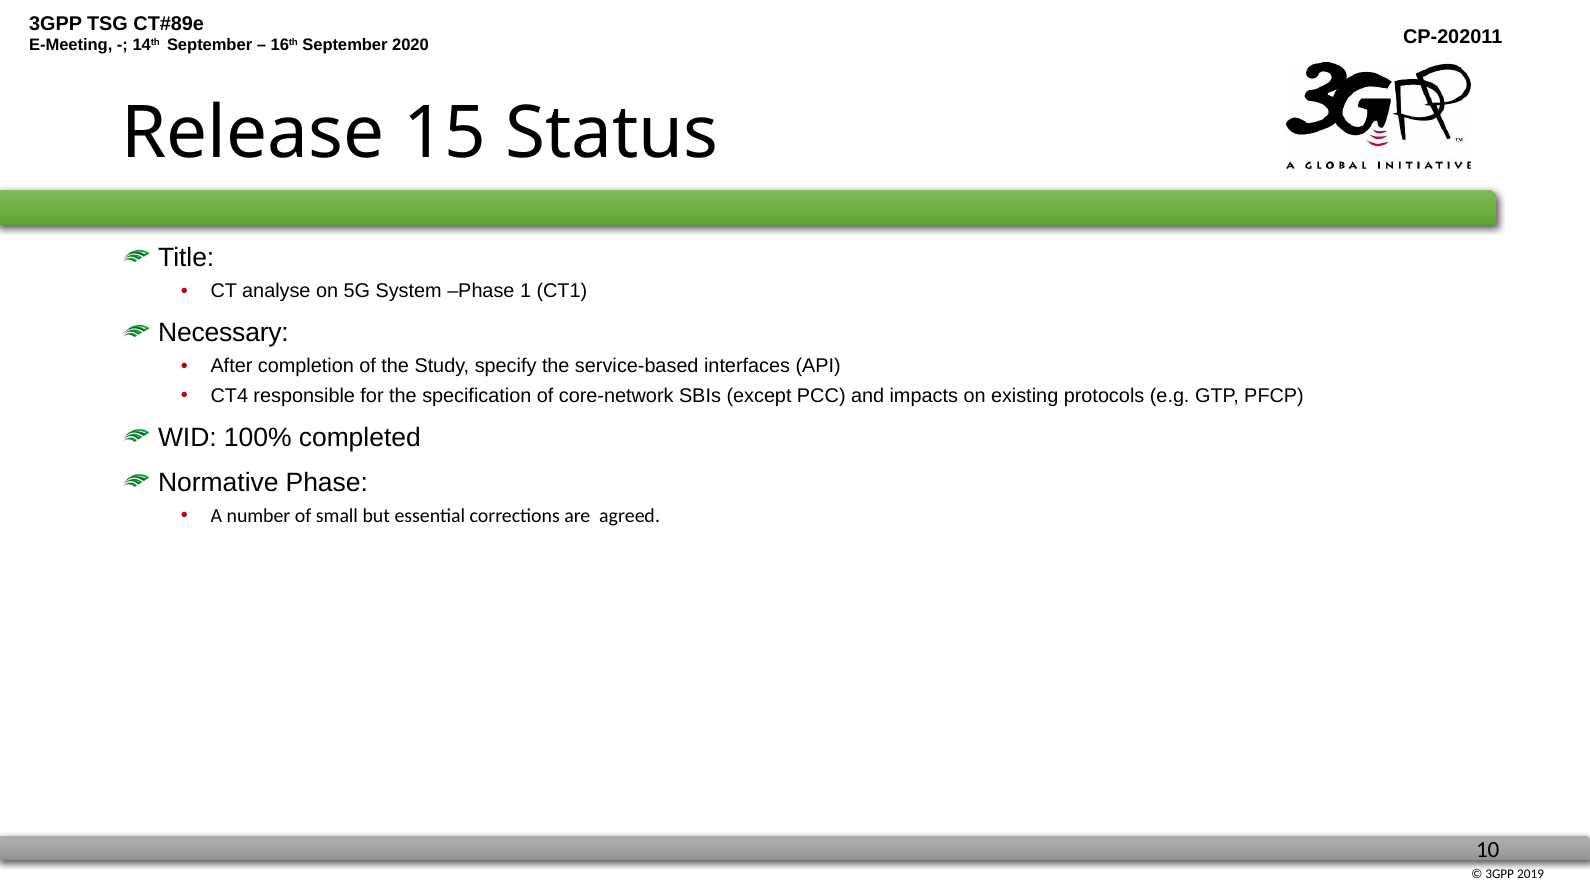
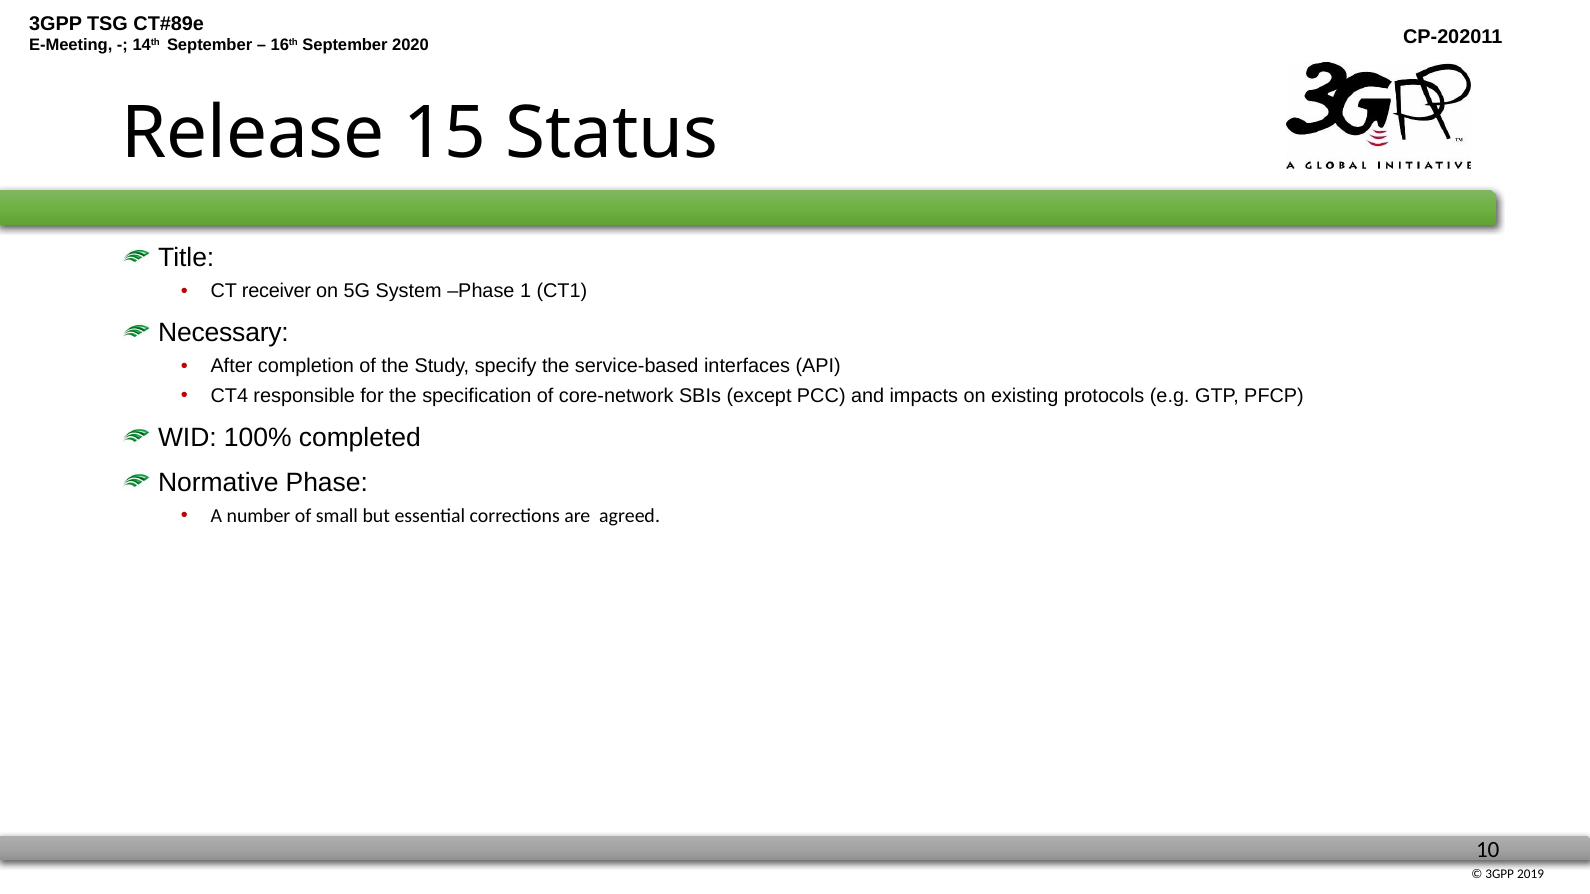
analyse: analyse -> receiver
